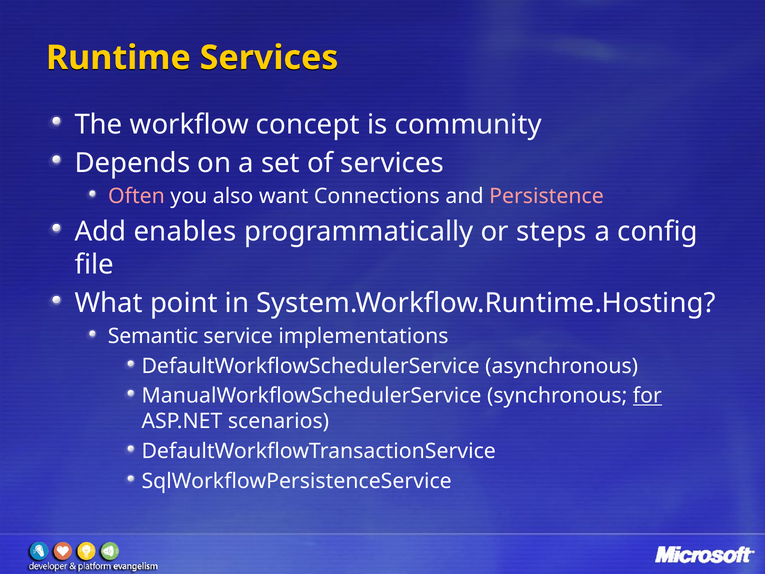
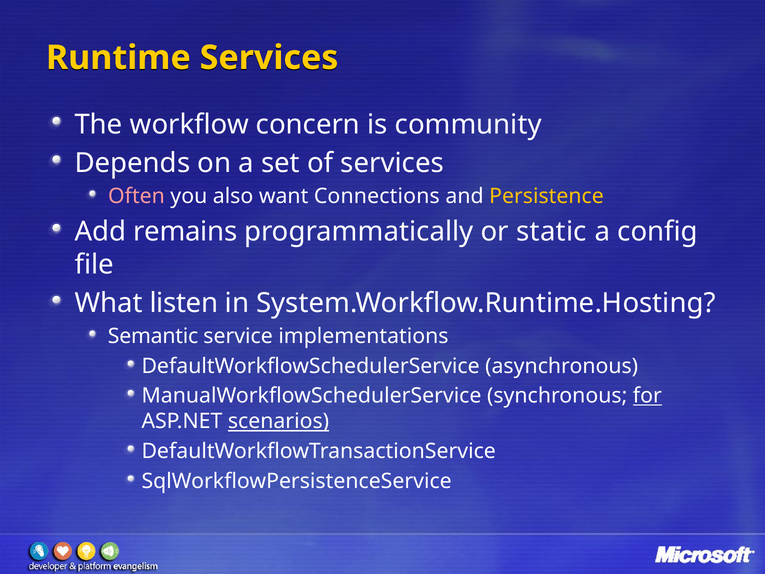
concept: concept -> concern
Persistence colour: pink -> yellow
enables: enables -> remains
steps: steps -> static
point: point -> listen
scenarios underline: none -> present
